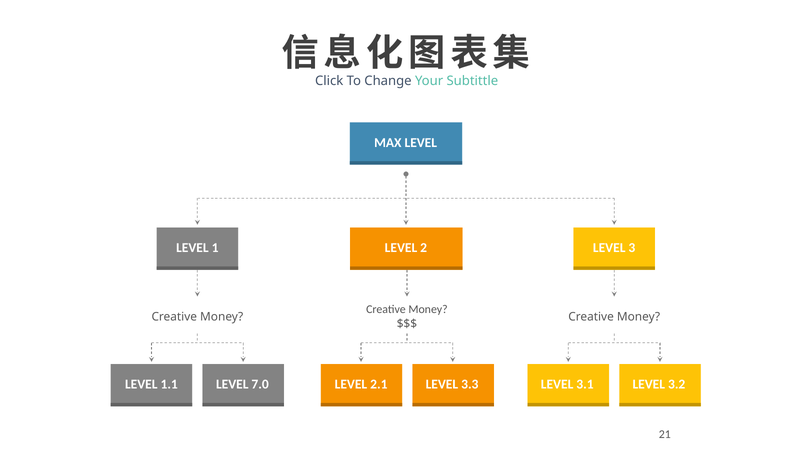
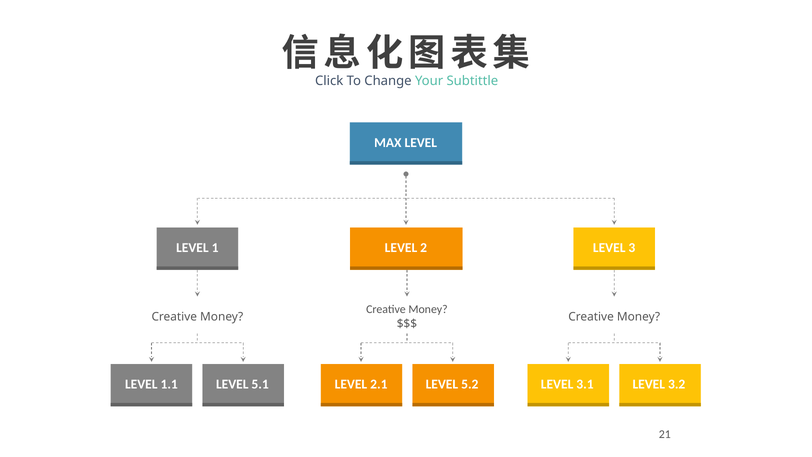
7.0: 7.0 -> 5.1
3.3: 3.3 -> 5.2
